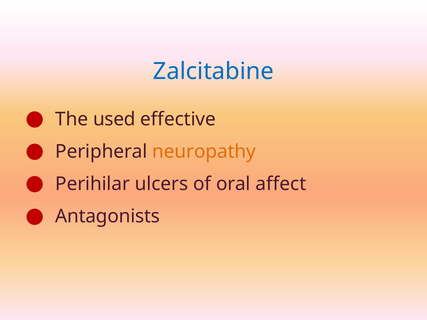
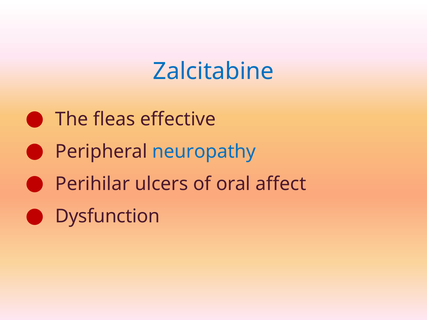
used: used -> fleas
neuropathy colour: orange -> blue
Antagonists: Antagonists -> Dysfunction
